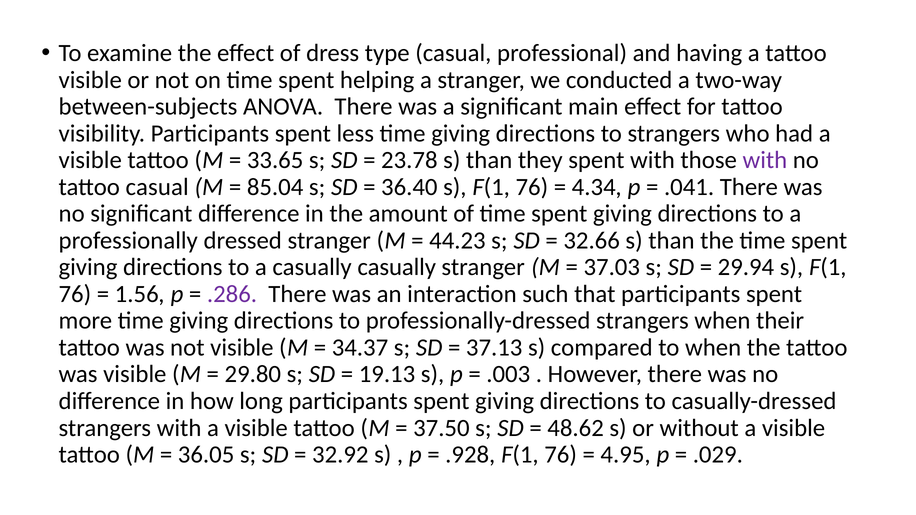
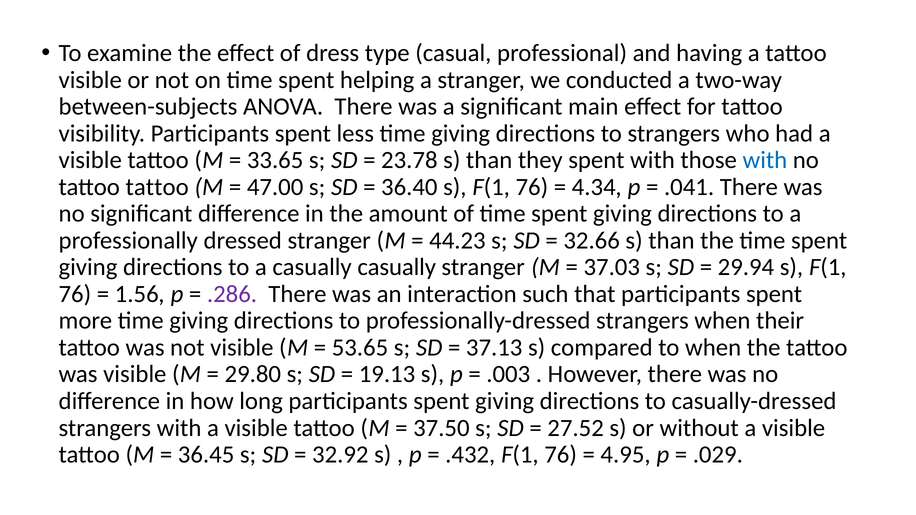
with at (765, 160) colour: purple -> blue
tattoo casual: casual -> tattoo
85.04: 85.04 -> 47.00
34.37: 34.37 -> 53.65
48.62: 48.62 -> 27.52
36.05: 36.05 -> 36.45
.928: .928 -> .432
